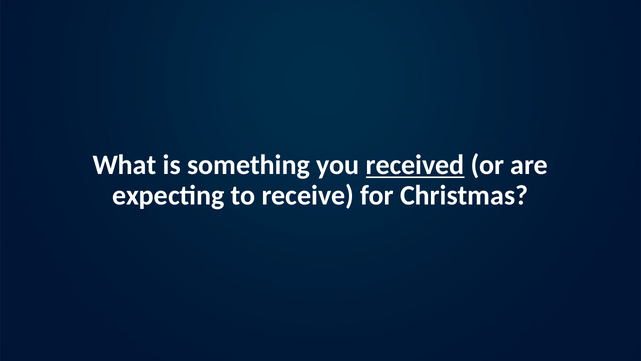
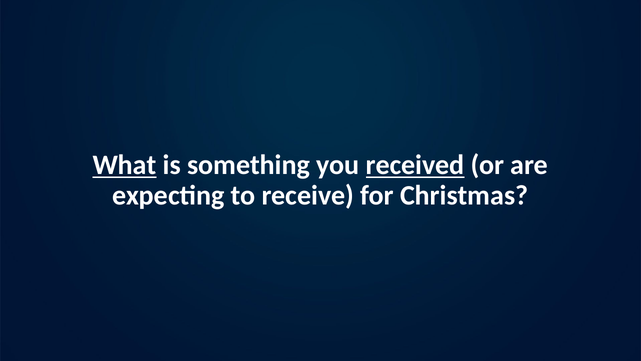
What underline: none -> present
